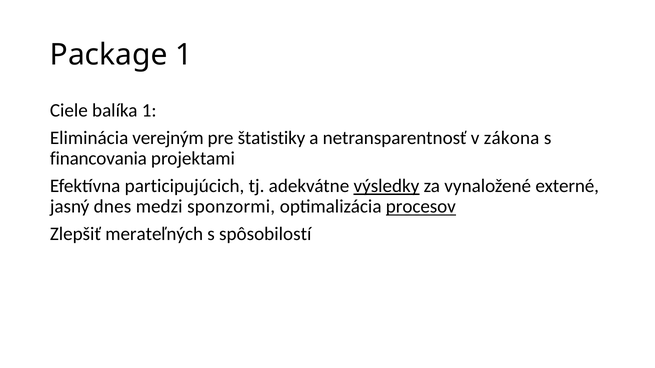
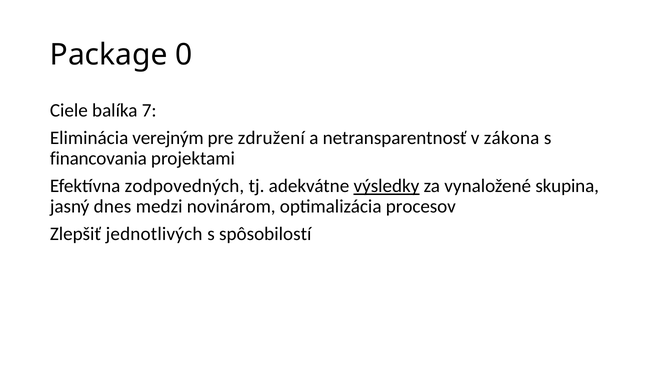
Package 1: 1 -> 0
balíka 1: 1 -> 7
štatistiky: štatistiky -> združení
participujúcich: participujúcich -> zodpovedných
externé: externé -> skupina
sponzormi: sponzormi -> novinárom
procesov underline: present -> none
merateľných: merateľných -> jednotlivých
